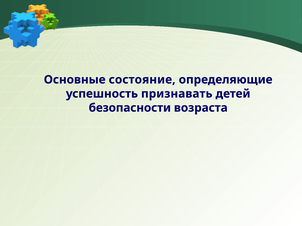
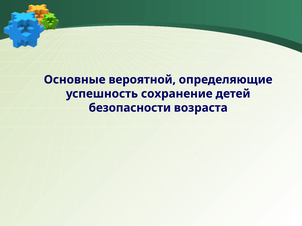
состояние: состояние -> вероятной
признавать: признавать -> сохранение
